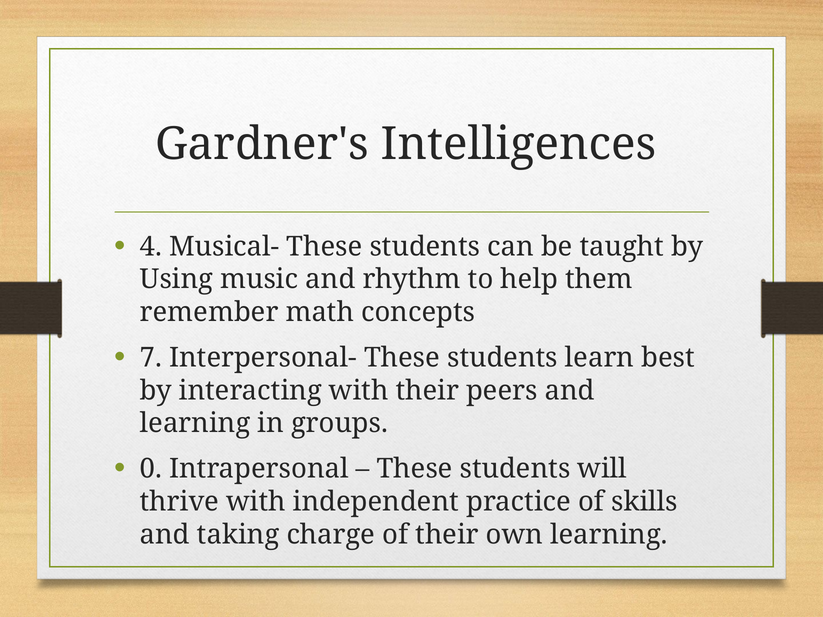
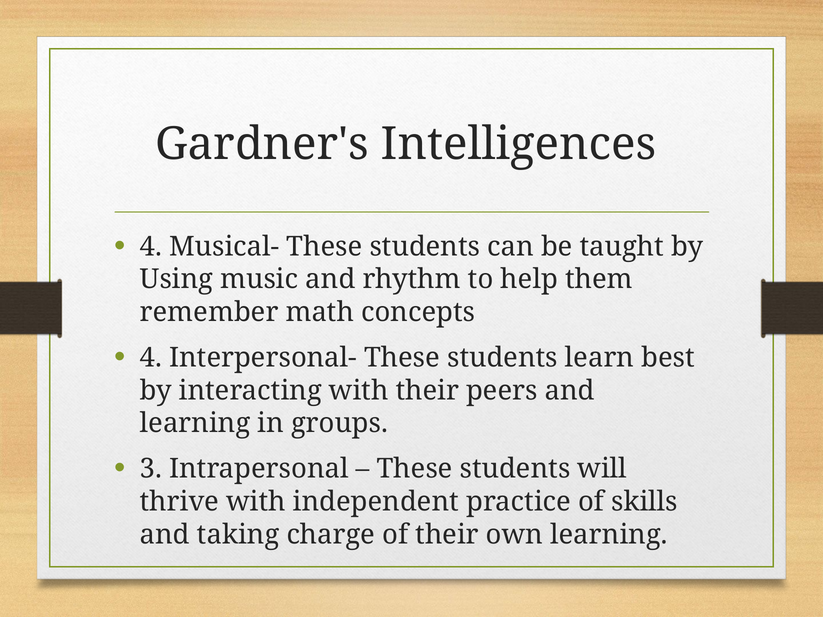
7 at (151, 358): 7 -> 4
0: 0 -> 3
